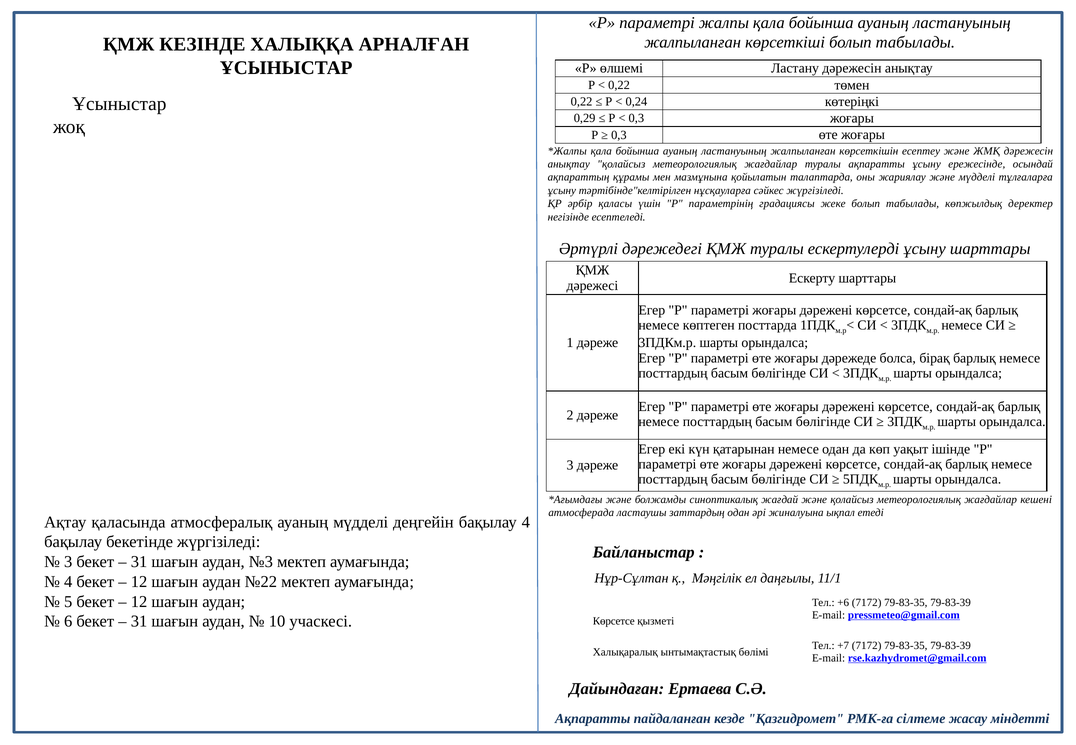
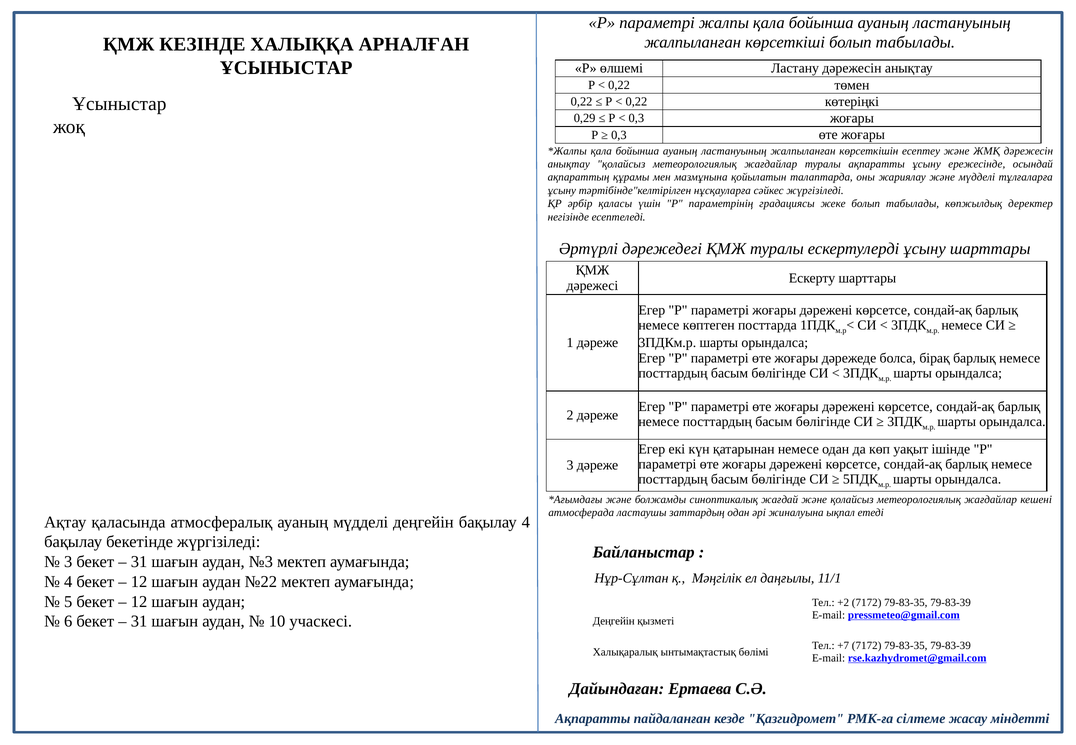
0,24 at (636, 102): 0,24 -> 0,22
+6: +6 -> +2
Көрсетсе at (614, 621): Көрсетсе -> Деңгейін
